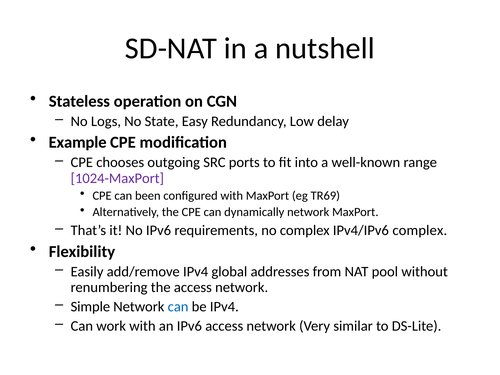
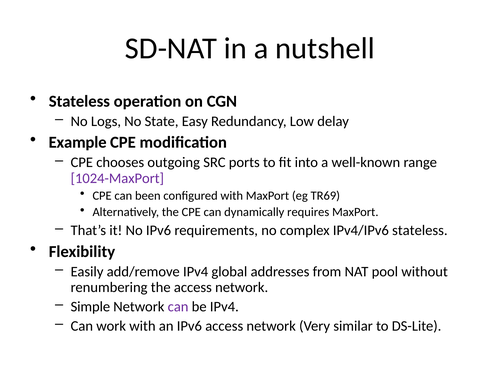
dynamically network: network -> requires
IPv4/IPv6 complex: complex -> stateless
can at (178, 307) colour: blue -> purple
